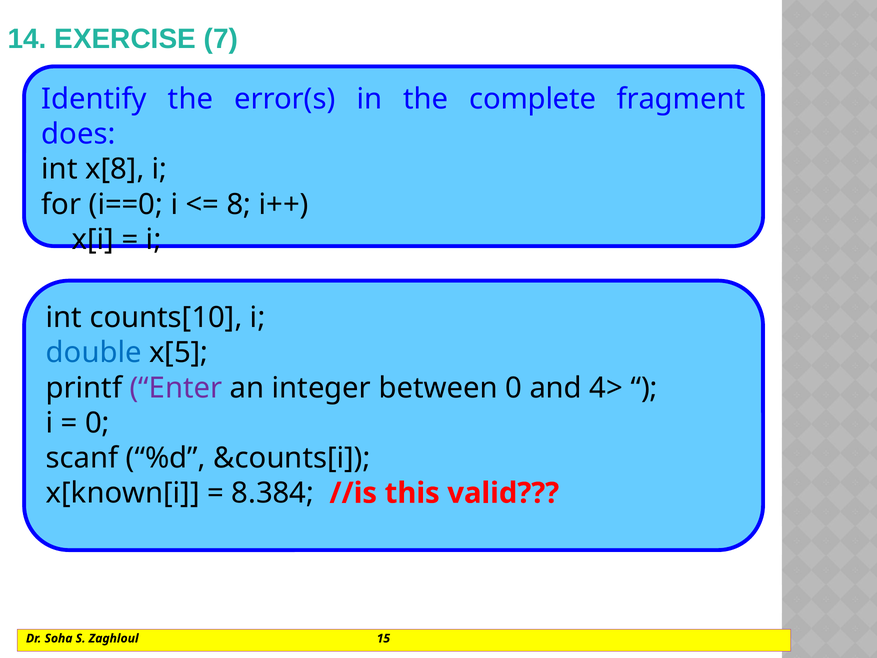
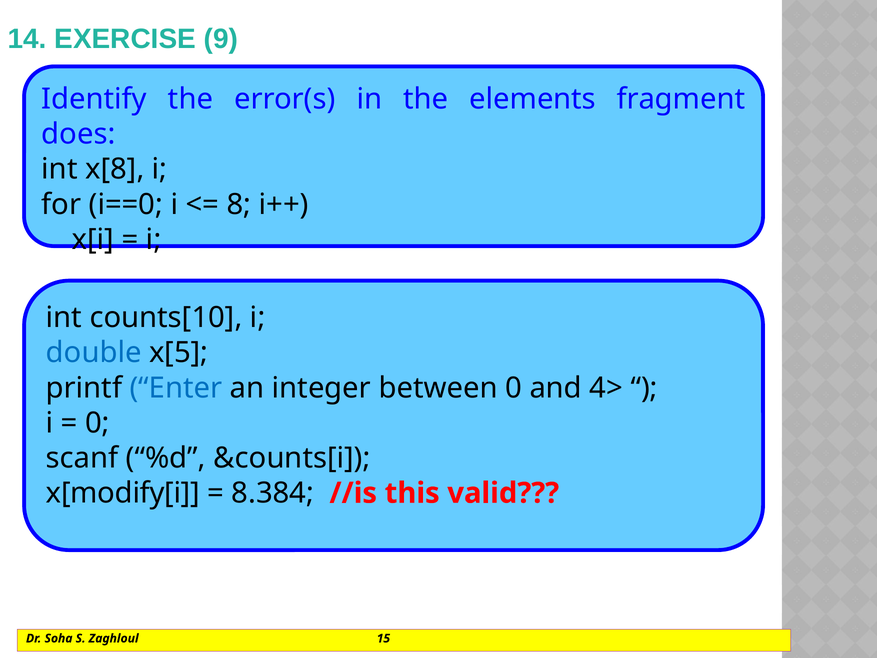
7: 7 -> 9
complete: complete -> elements
Enter colour: purple -> blue
x[known[i: x[known[i -> x[modify[i
